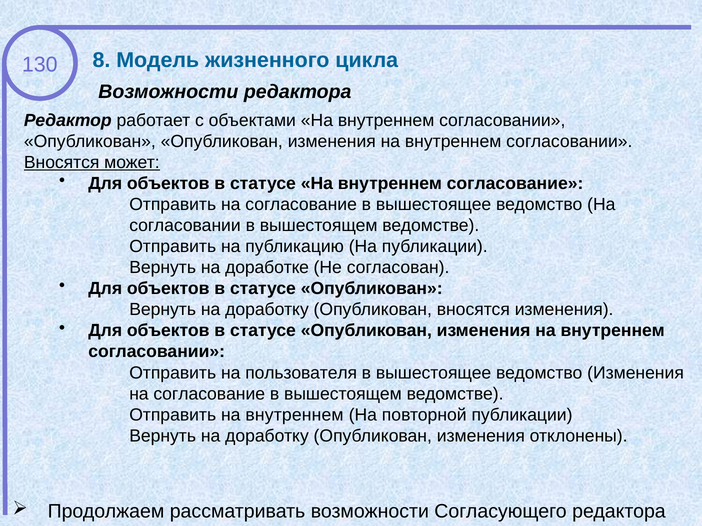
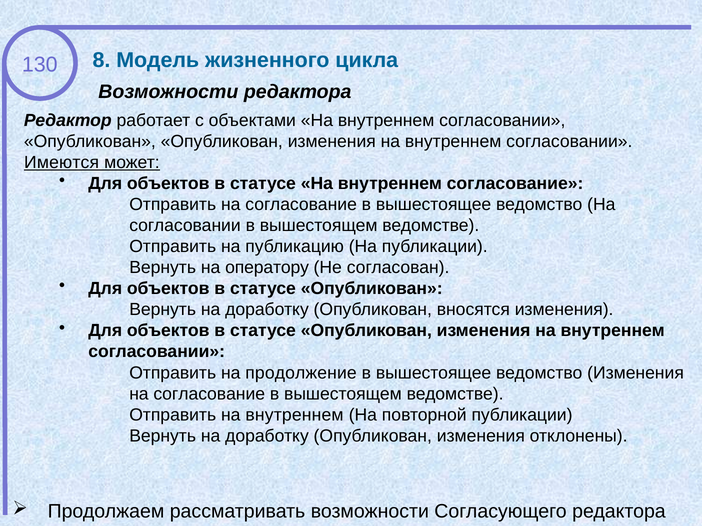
Вносятся at (62, 162): Вносятся -> Имеются
доработке: доработке -> оператору
пользователя: пользователя -> продолжение
